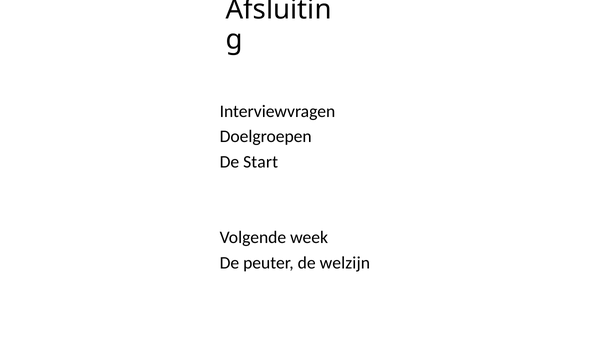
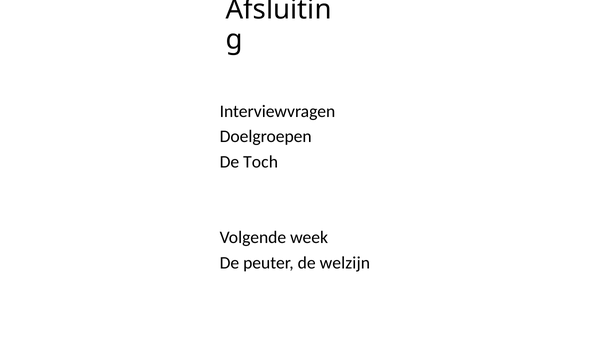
Start: Start -> Toch
